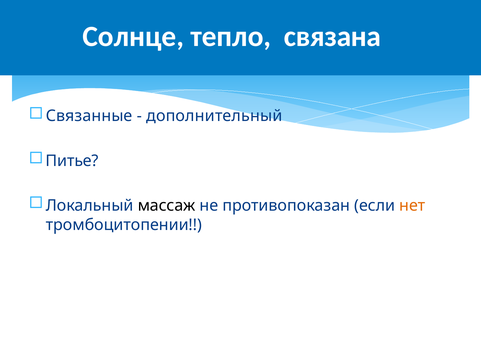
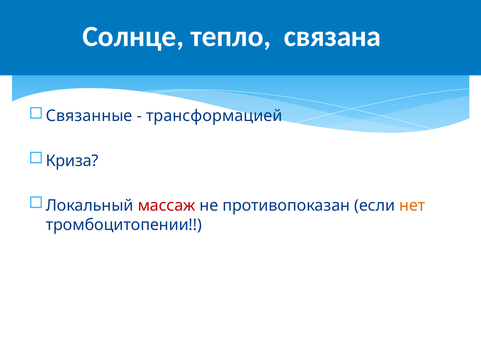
дополнительный: дополнительный -> трансформацией
Питье: Питье -> Криза
массаж colour: black -> red
